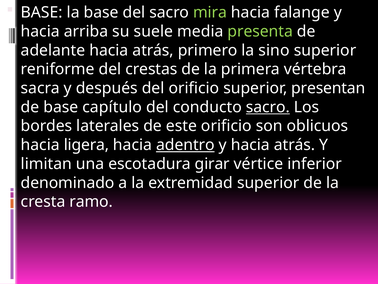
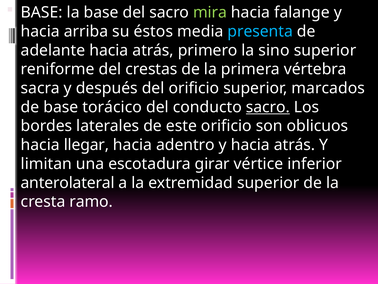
suele: suele -> éstos
presenta colour: light green -> light blue
presentan: presentan -> marcados
capítulo: capítulo -> torácico
ligera: ligera -> llegar
adentro underline: present -> none
denominado: denominado -> anterolateral
